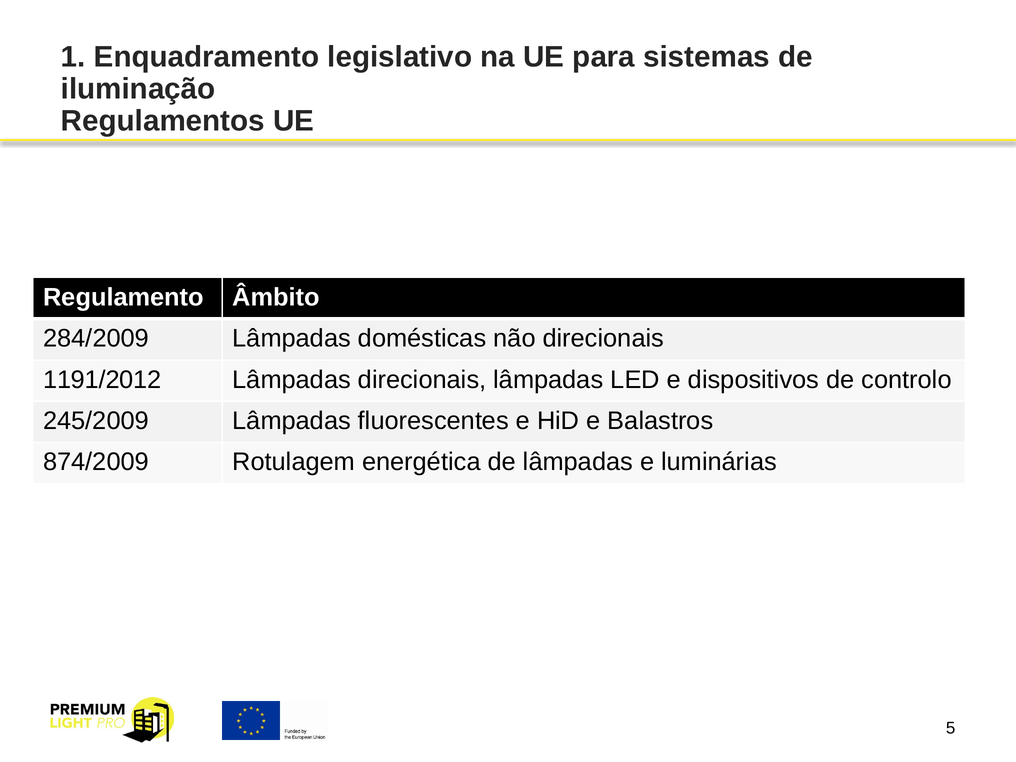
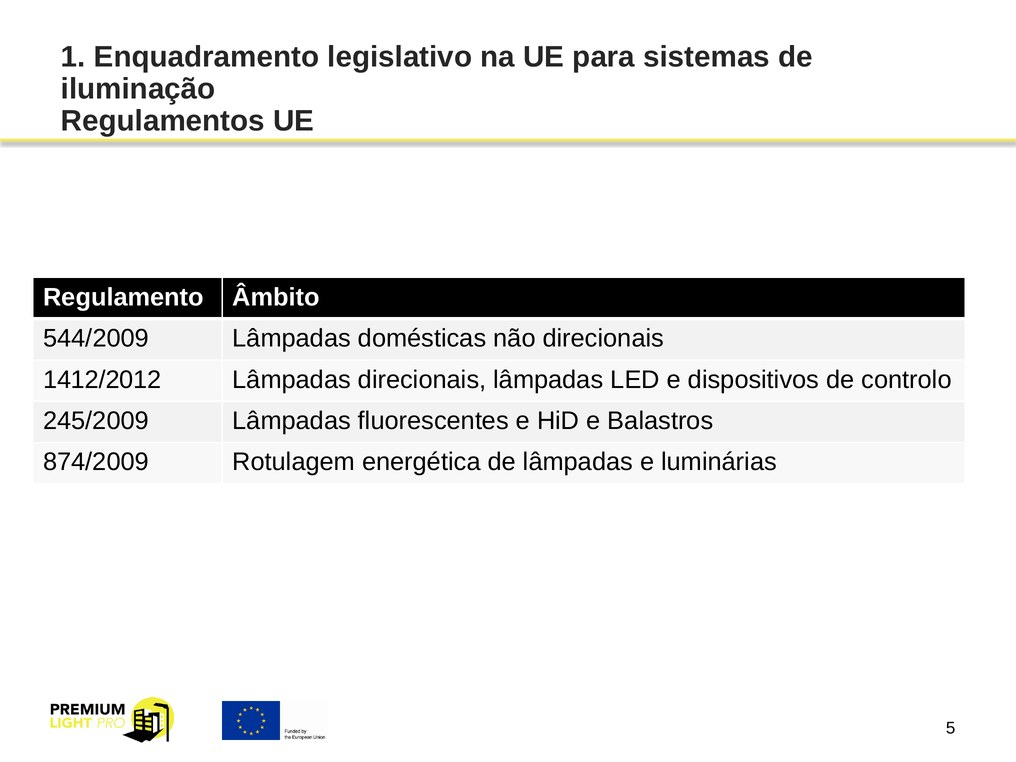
284/2009: 284/2009 -> 544/2009
1191/2012: 1191/2012 -> 1412/2012
